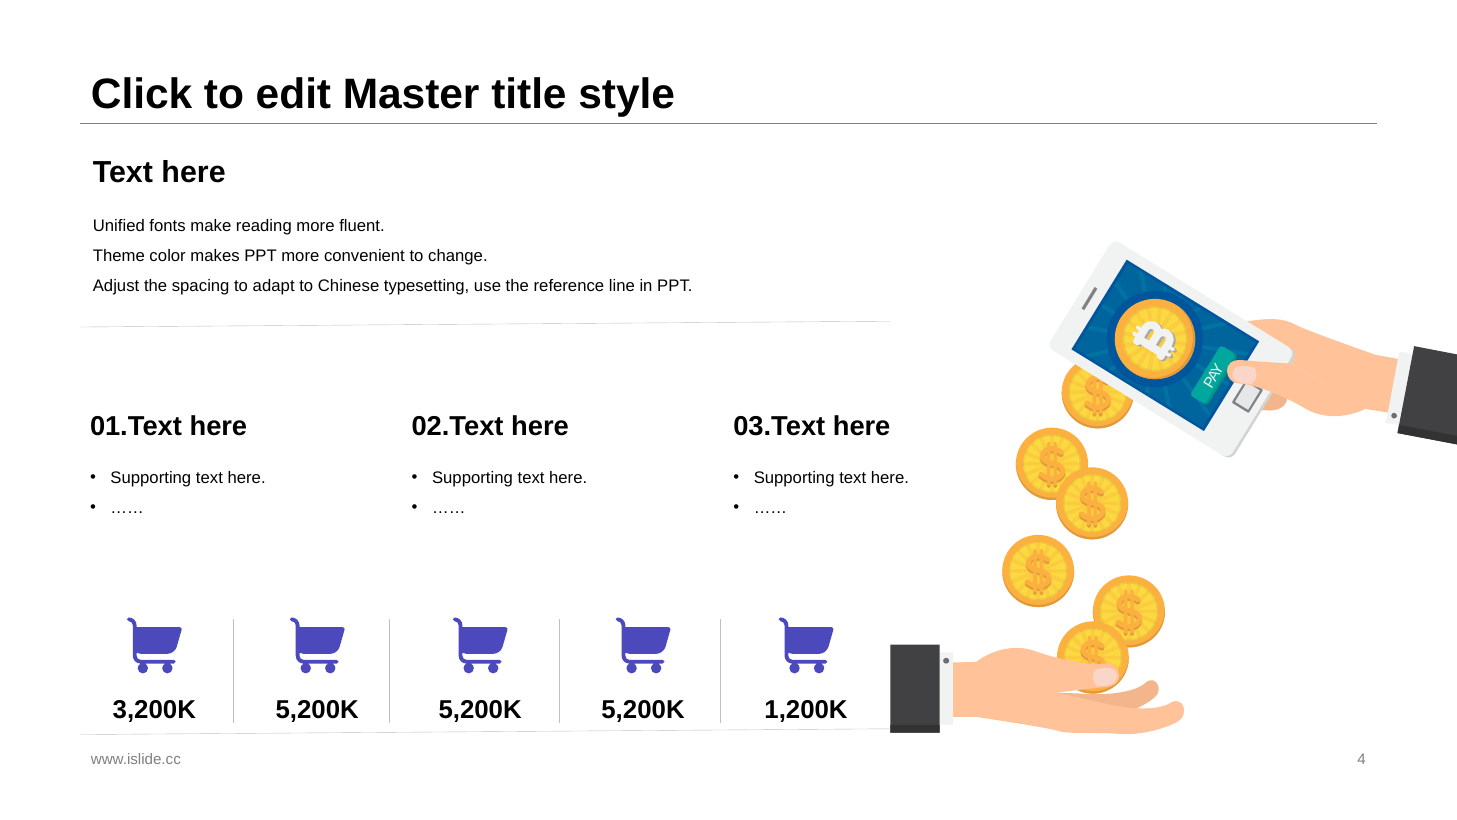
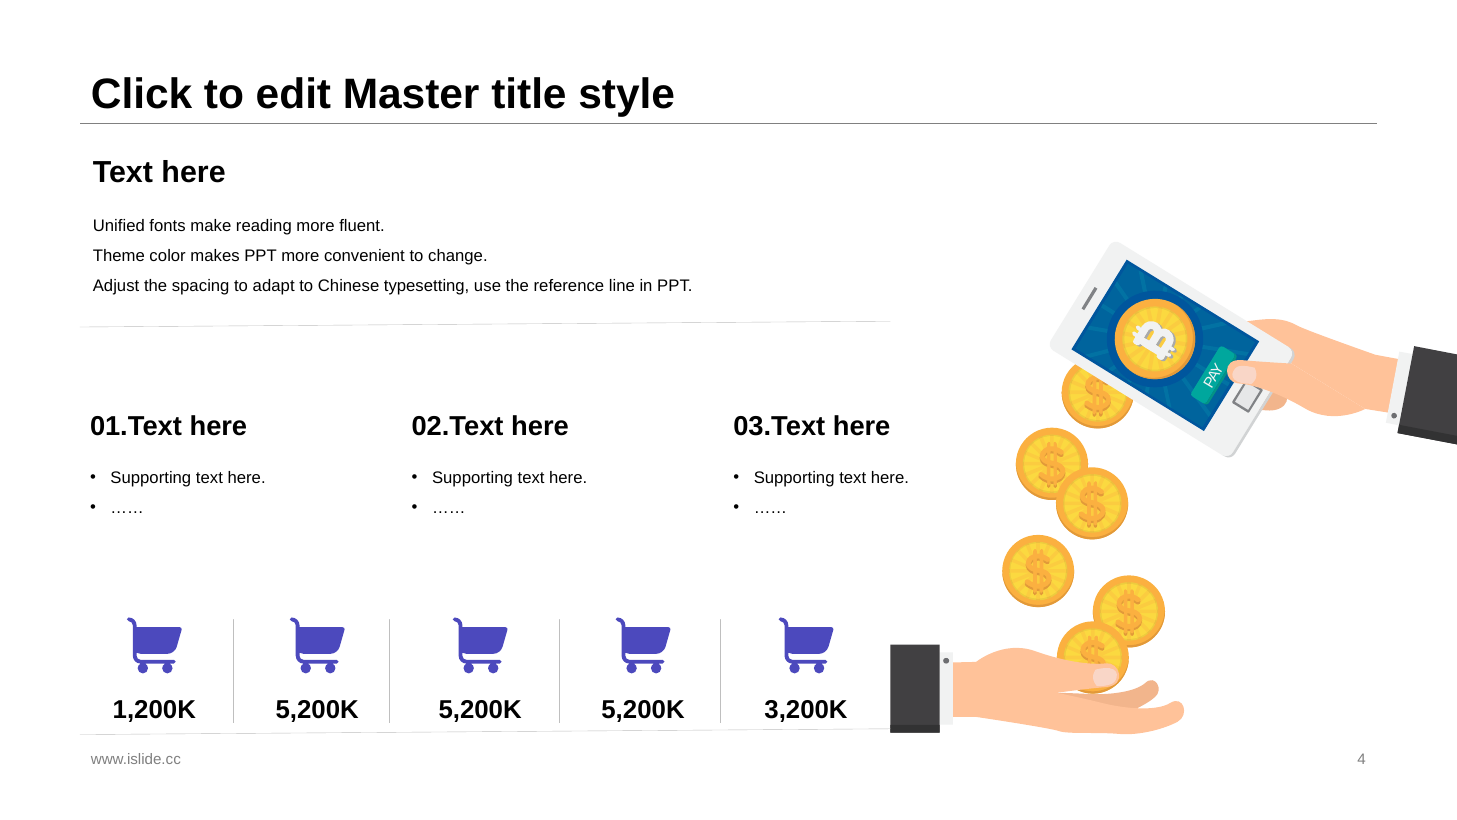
3,200K: 3,200K -> 1,200K
1,200K: 1,200K -> 3,200K
